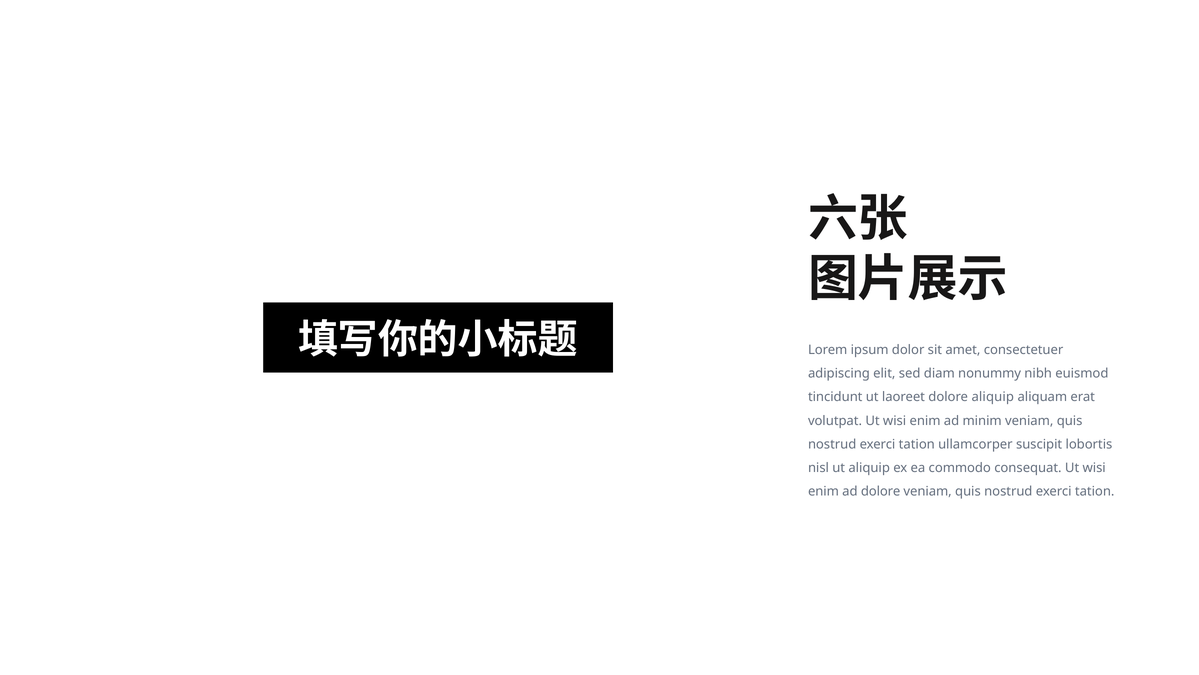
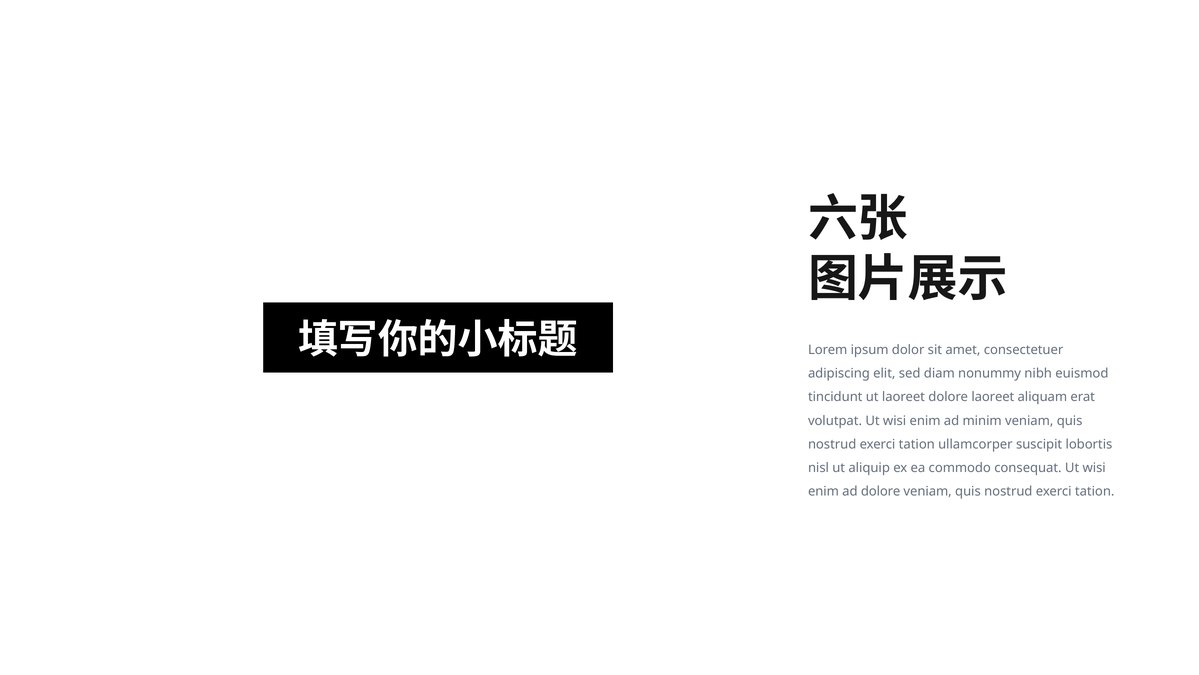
dolore aliquip: aliquip -> laoreet
